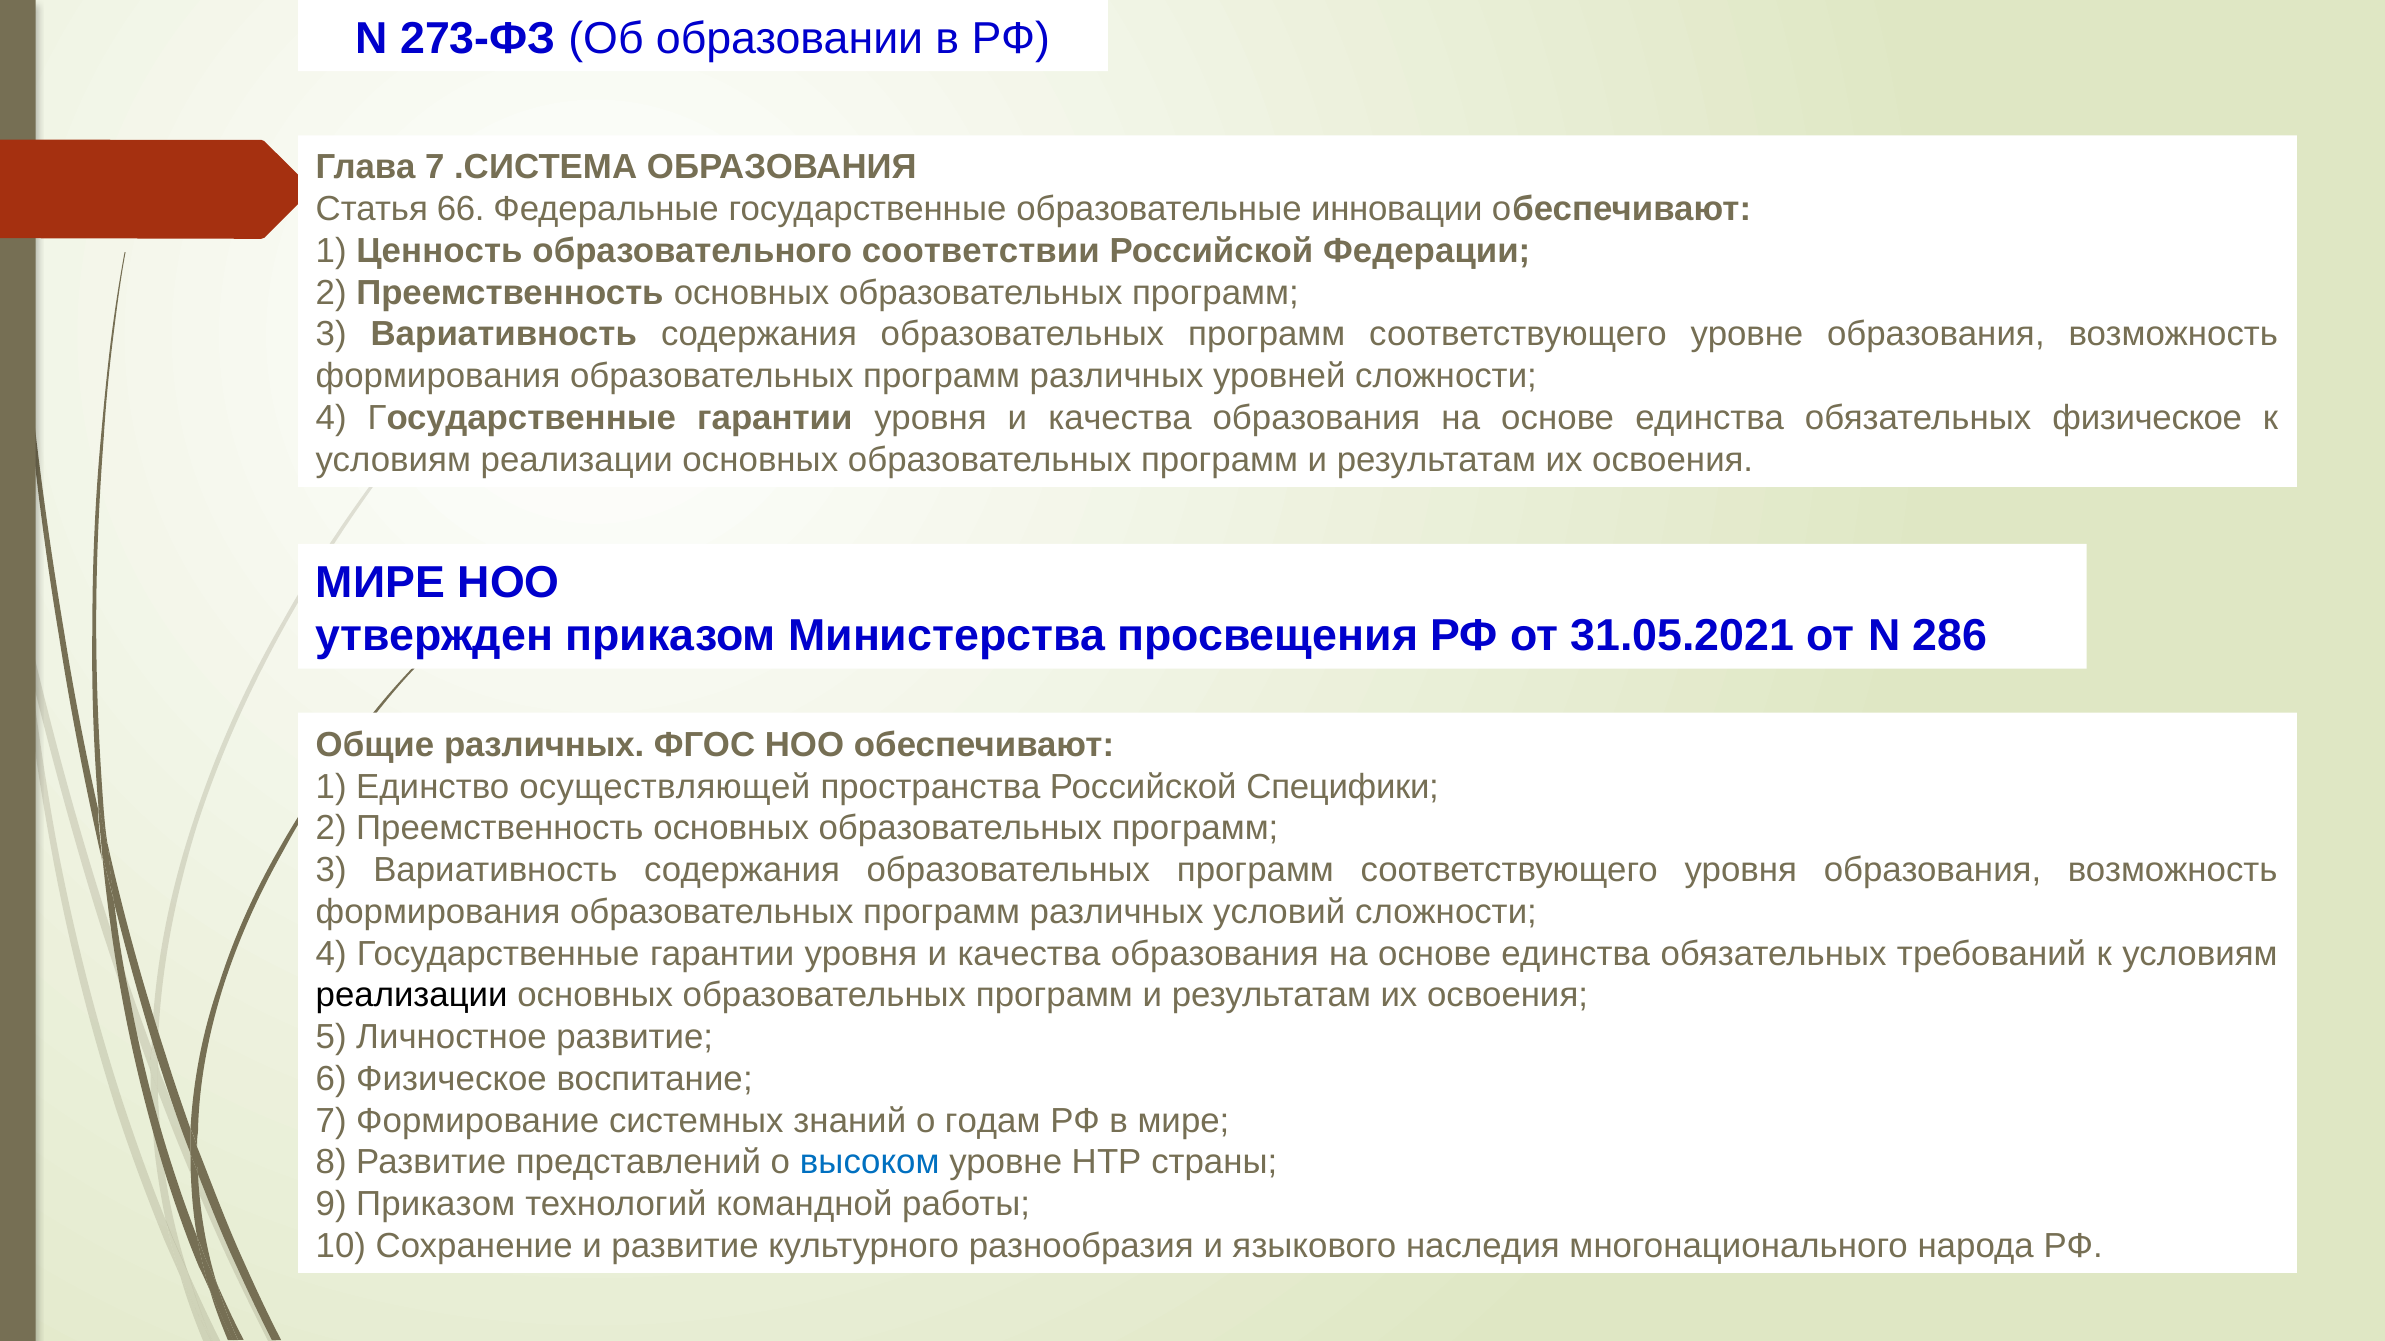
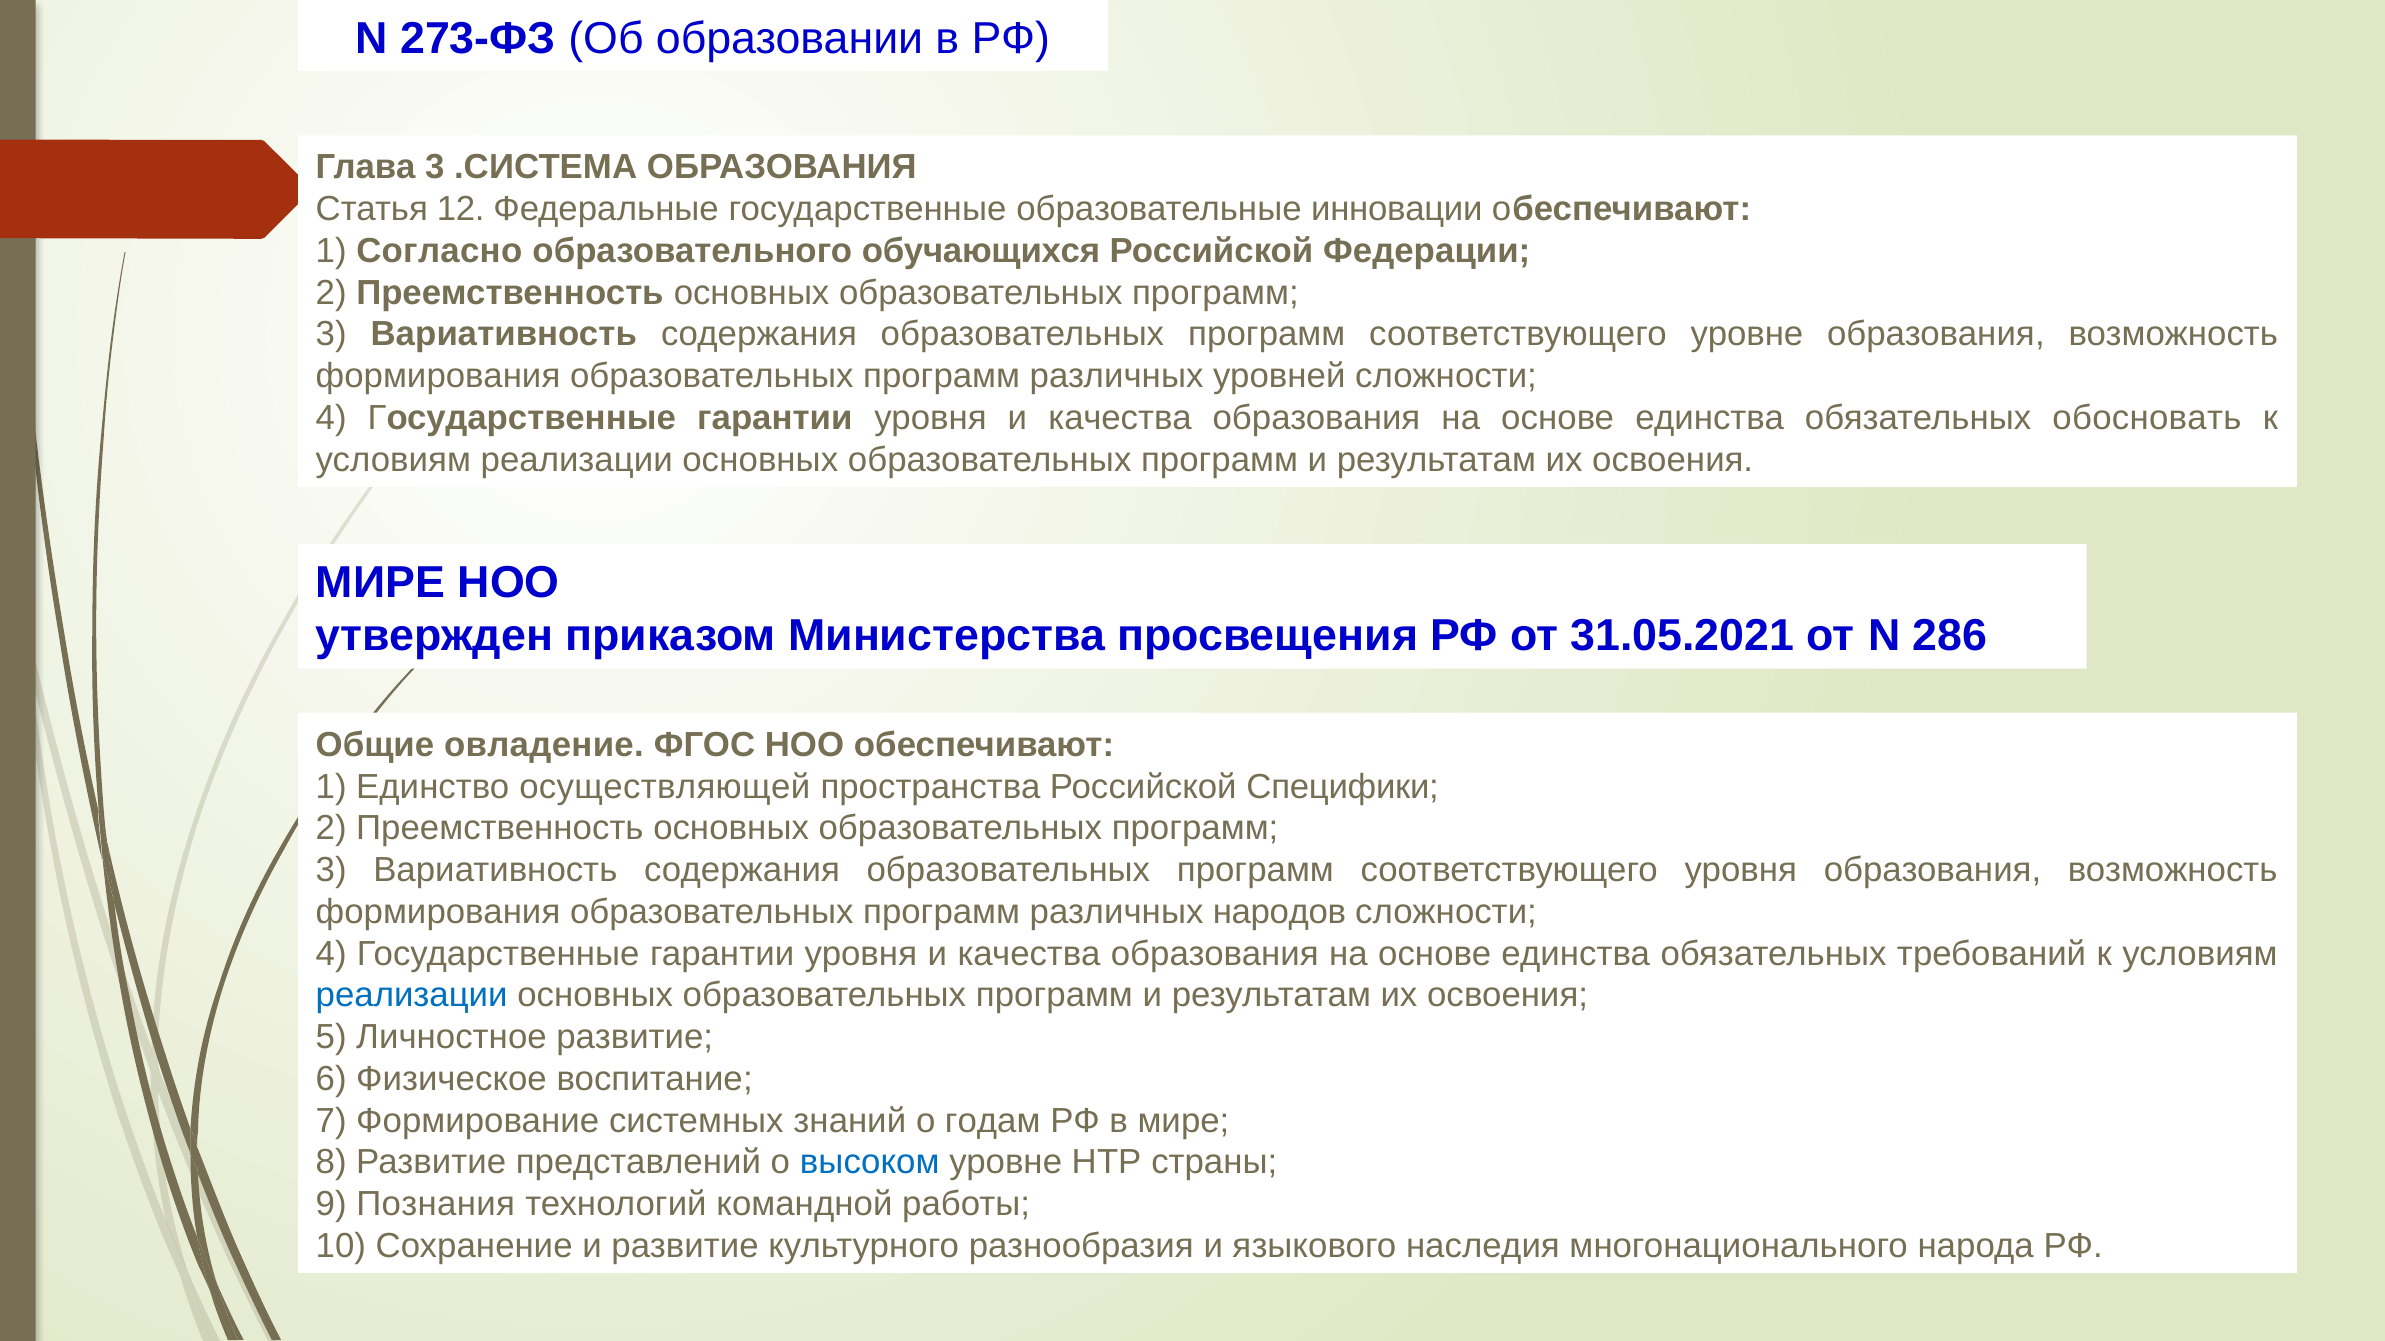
Глава 7: 7 -> 3
66: 66 -> 12
Ценность: Ценность -> Согласно
соответствии: соответствии -> обучающихся
обязательных физическое: физическое -> обосновать
Общие различных: различных -> овладение
условий: условий -> народов
реализации at (412, 996) colour: black -> blue
9 Приказом: Приказом -> Познания
